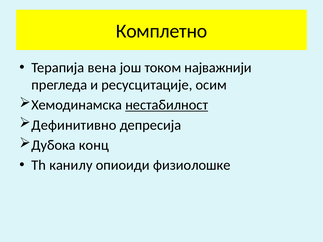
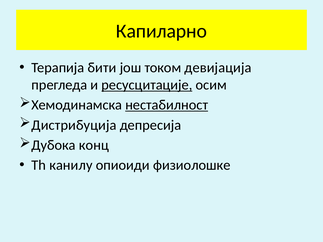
Комплетно: Комплетно -> Капиларно
вена: вена -> бити
најважнији: најважнији -> девијација
ресусцитације underline: none -> present
Дефинитивно: Дефинитивно -> Дистрибуција
